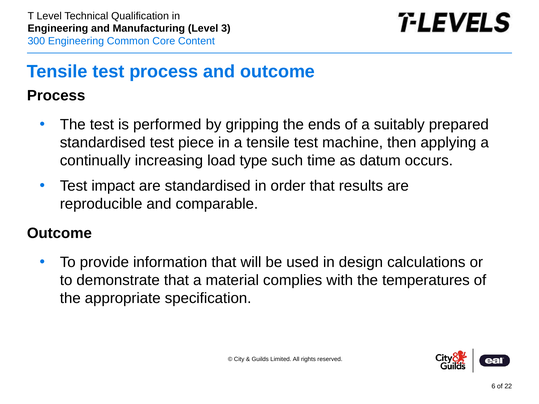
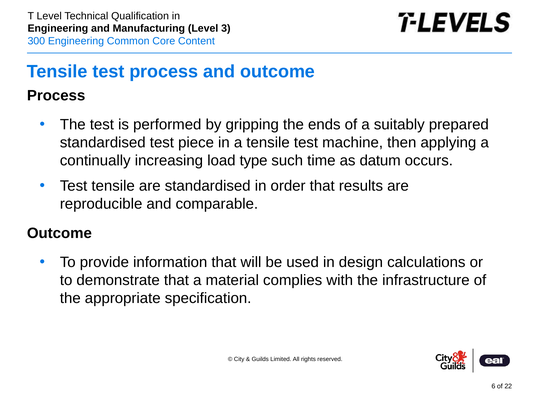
Test impact: impact -> tensile
temperatures: temperatures -> infrastructure
